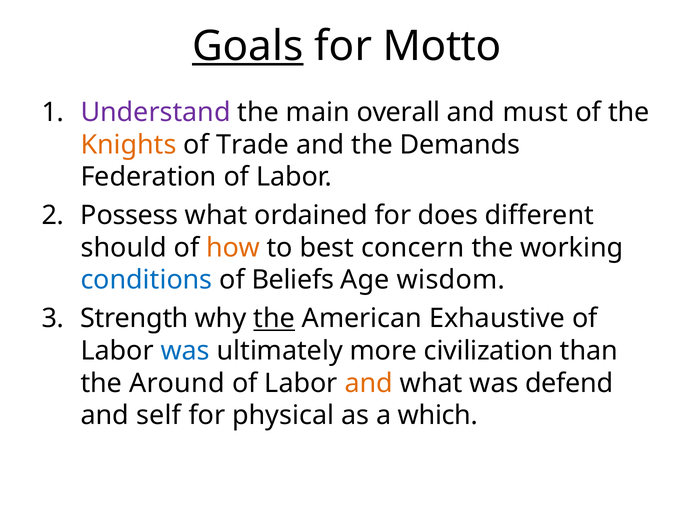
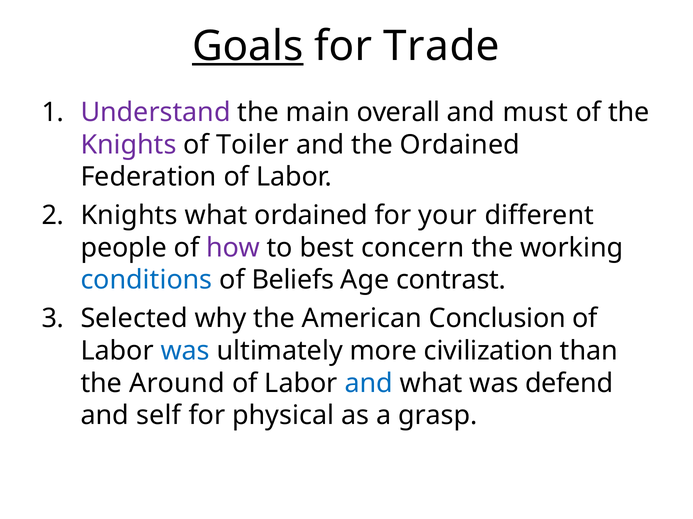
Motto: Motto -> Trade
Knights at (129, 145) colour: orange -> purple
Trade: Trade -> Toiler
the Demands: Demands -> Ordained
Possess at (129, 216): Possess -> Knights
does: does -> your
should: should -> people
how colour: orange -> purple
wisdom: wisdom -> contrast
Strength: Strength -> Selected
the at (274, 319) underline: present -> none
Exhaustive: Exhaustive -> Conclusion
and at (369, 384) colour: orange -> blue
which: which -> grasp
